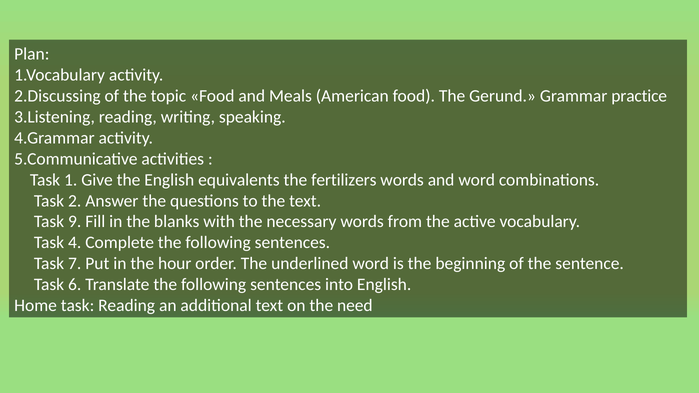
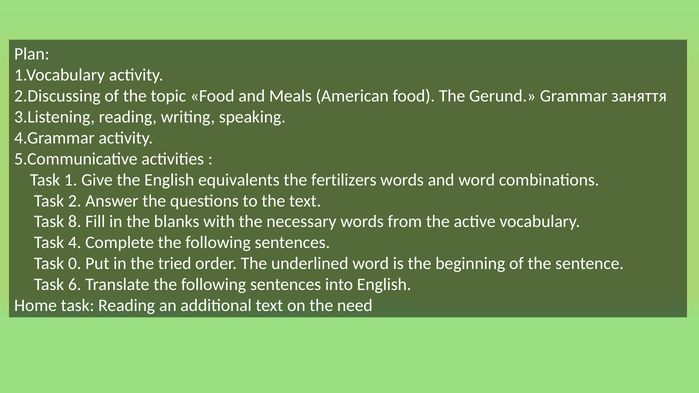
practice: practice -> заняття
9: 9 -> 8
7: 7 -> 0
hour: hour -> tried
